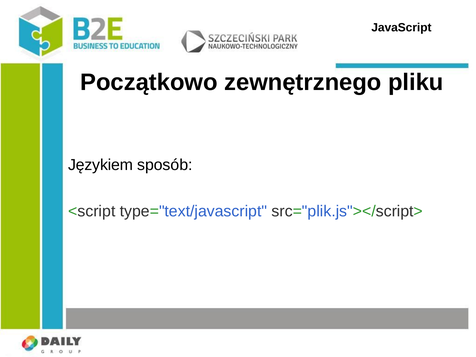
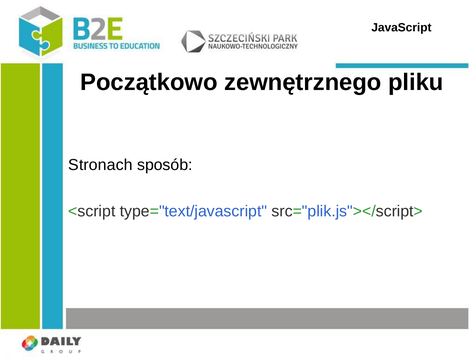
Językiem: Językiem -> Stronach
